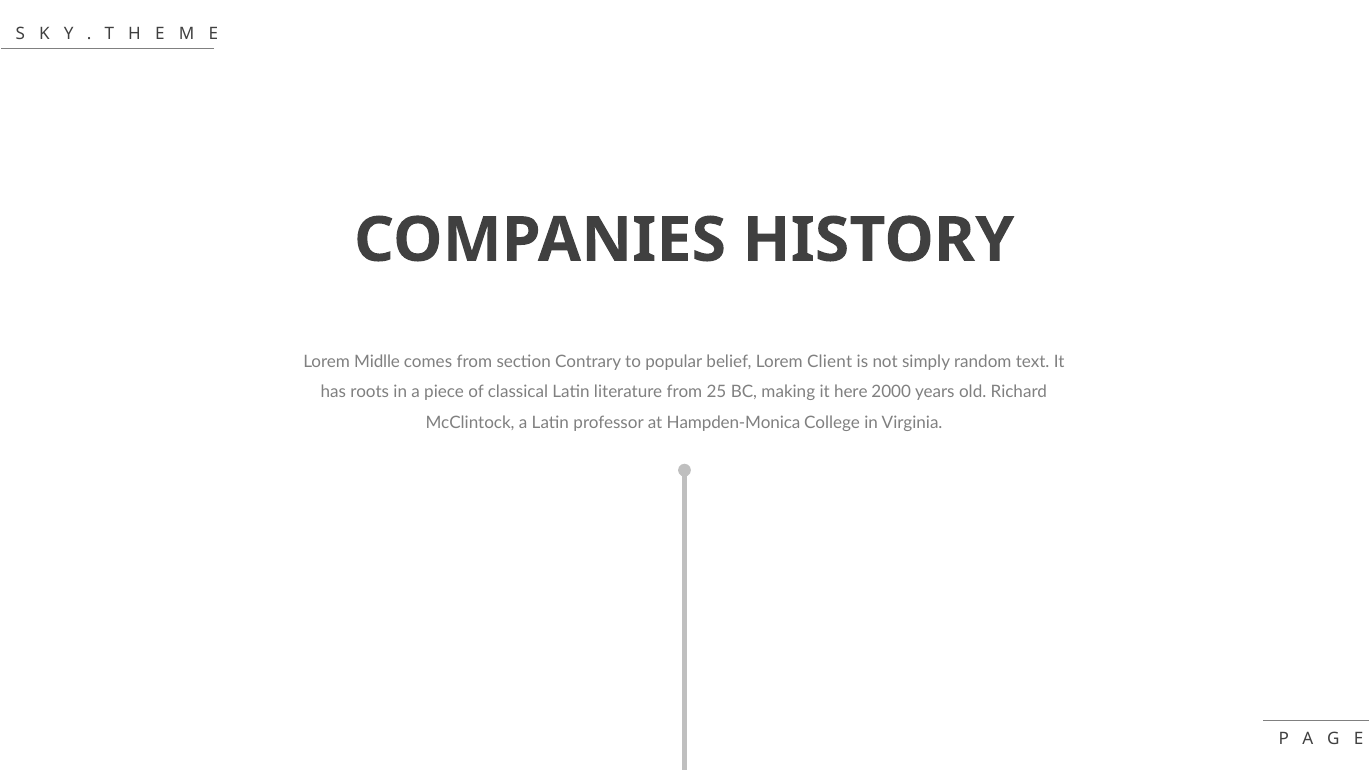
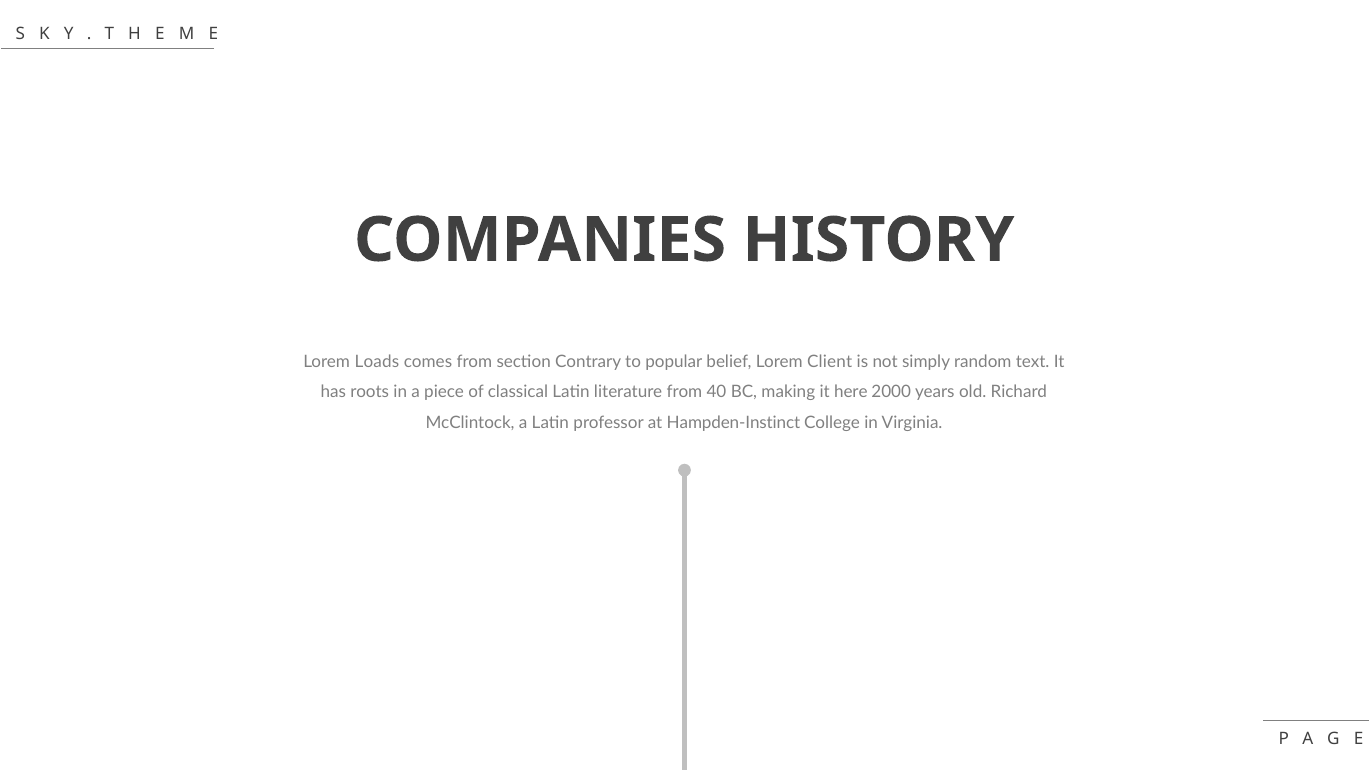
Midlle: Midlle -> Loads
25: 25 -> 40
Hampden-Monica: Hampden-Monica -> Hampden-Instinct
